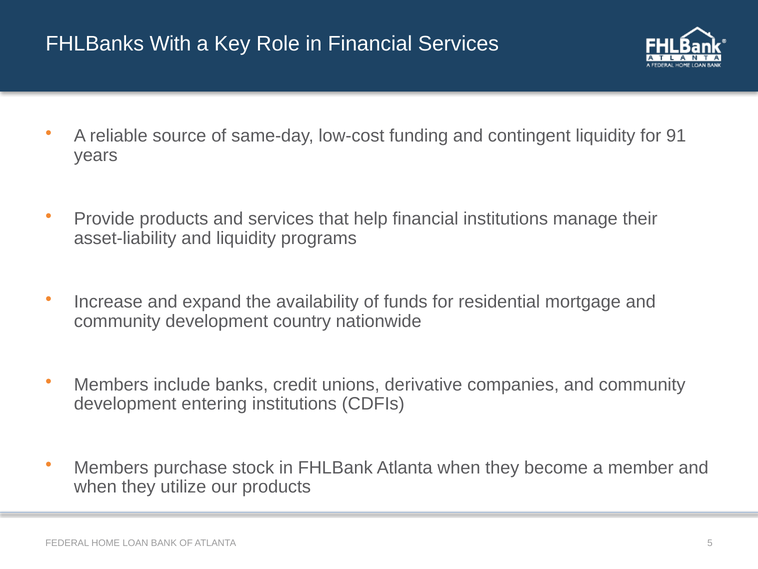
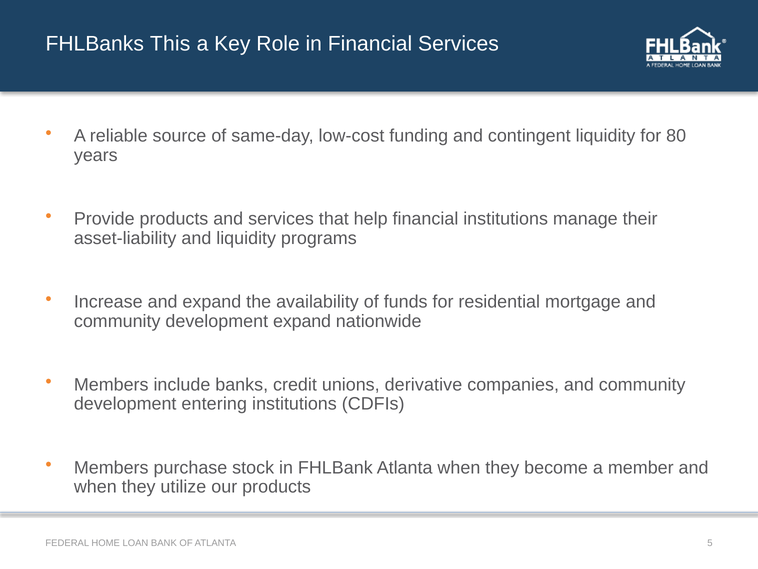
With: With -> This
91: 91 -> 80
development country: country -> expand
